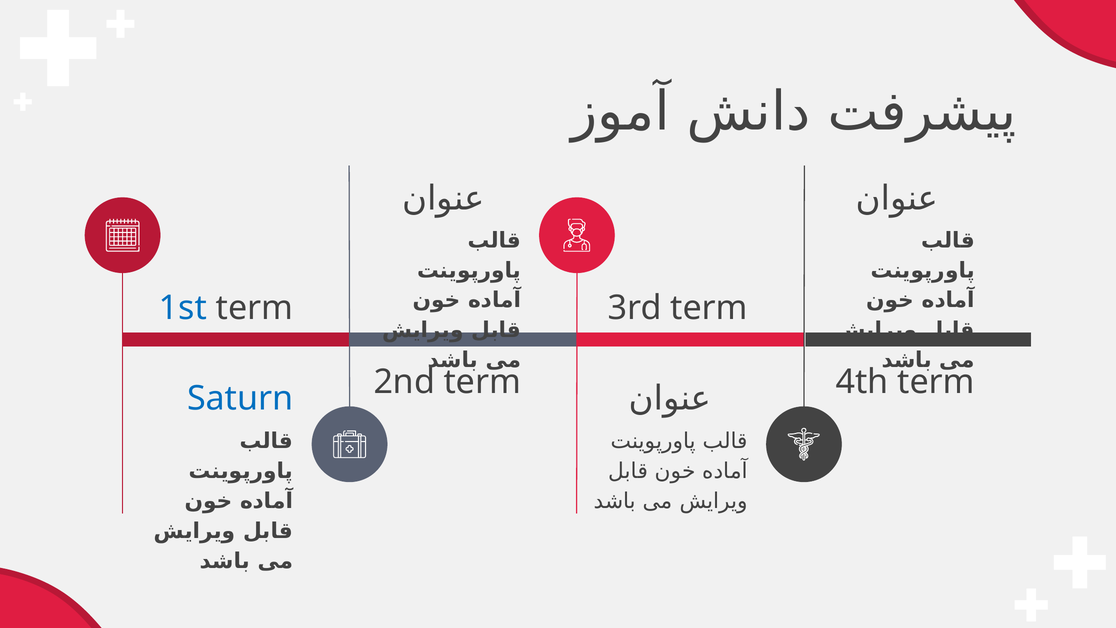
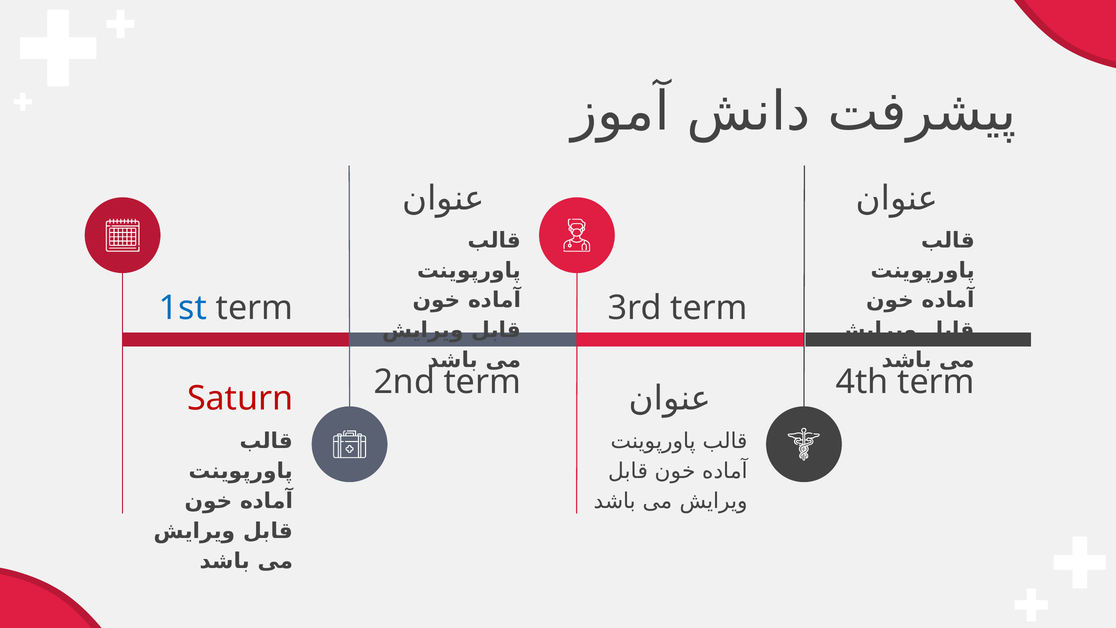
Saturn colour: blue -> red
